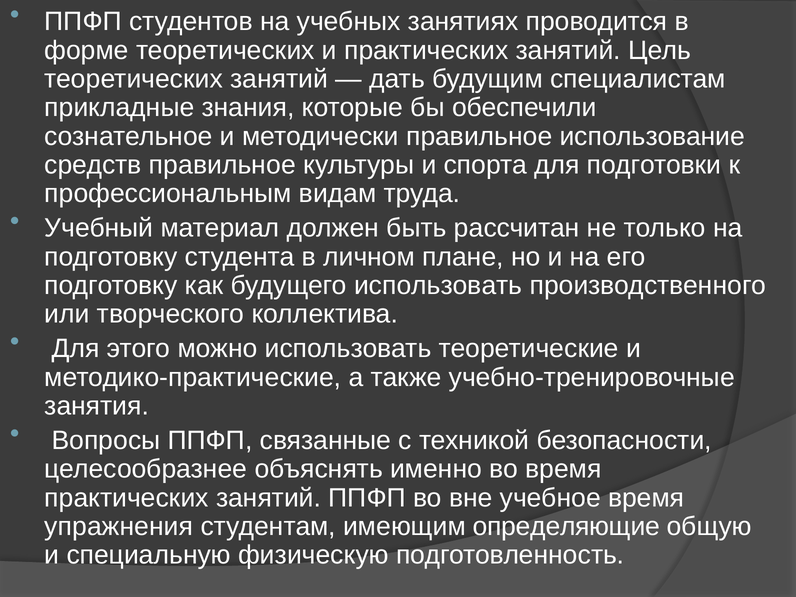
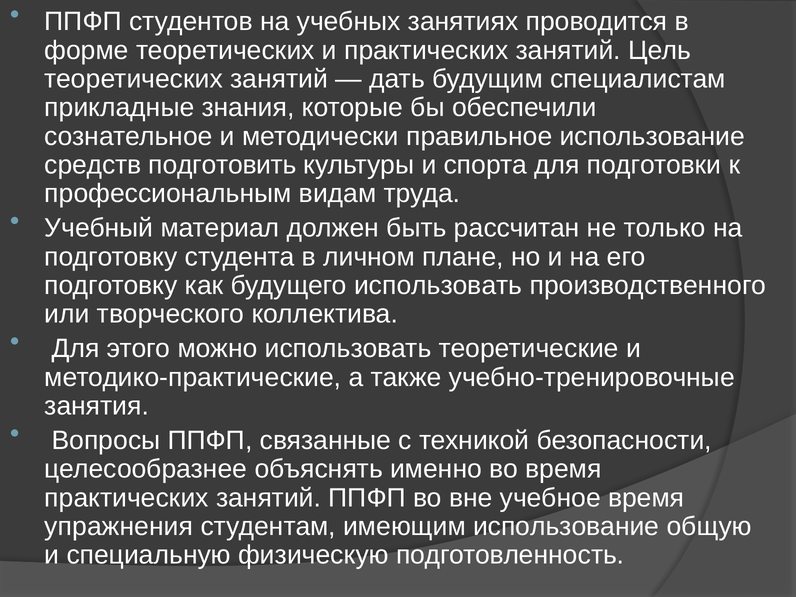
средств правильное: правильное -> подготовить
имеющим определяющие: определяющие -> использование
